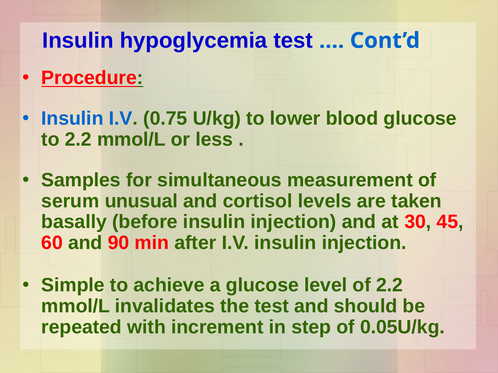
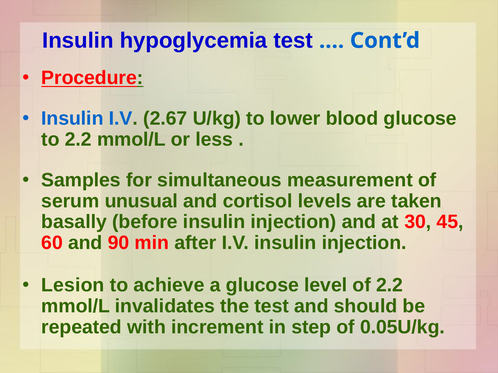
0.75: 0.75 -> 2.67
Simple: Simple -> Lesion
